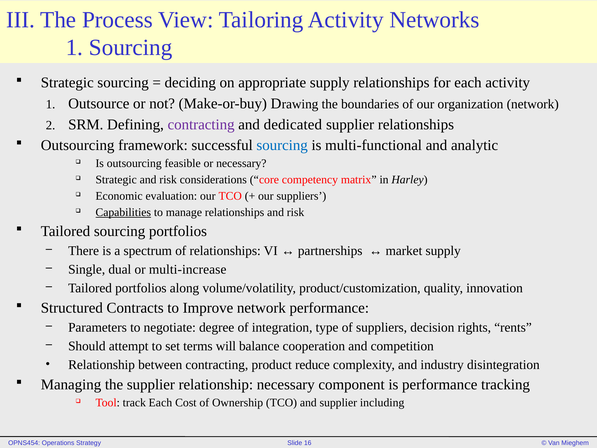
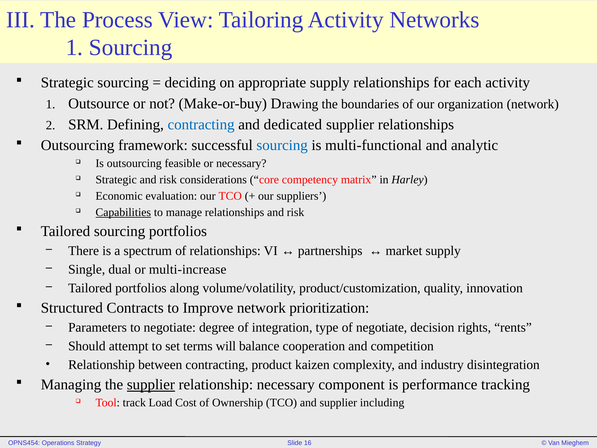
contracting at (201, 124) colour: purple -> blue
network performance: performance -> prioritization
of suppliers: suppliers -> negotiate
reduce: reduce -> kaizen
supplier at (151, 384) underline: none -> present
track Each: Each -> Load
